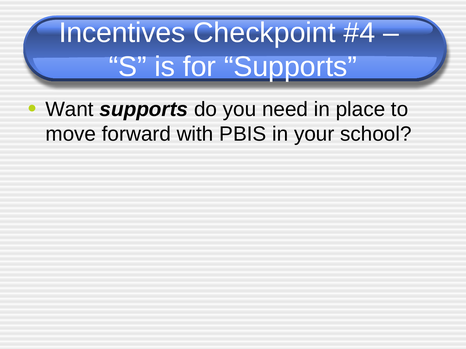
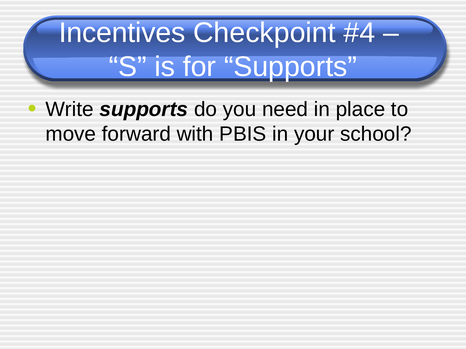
Want: Want -> Write
